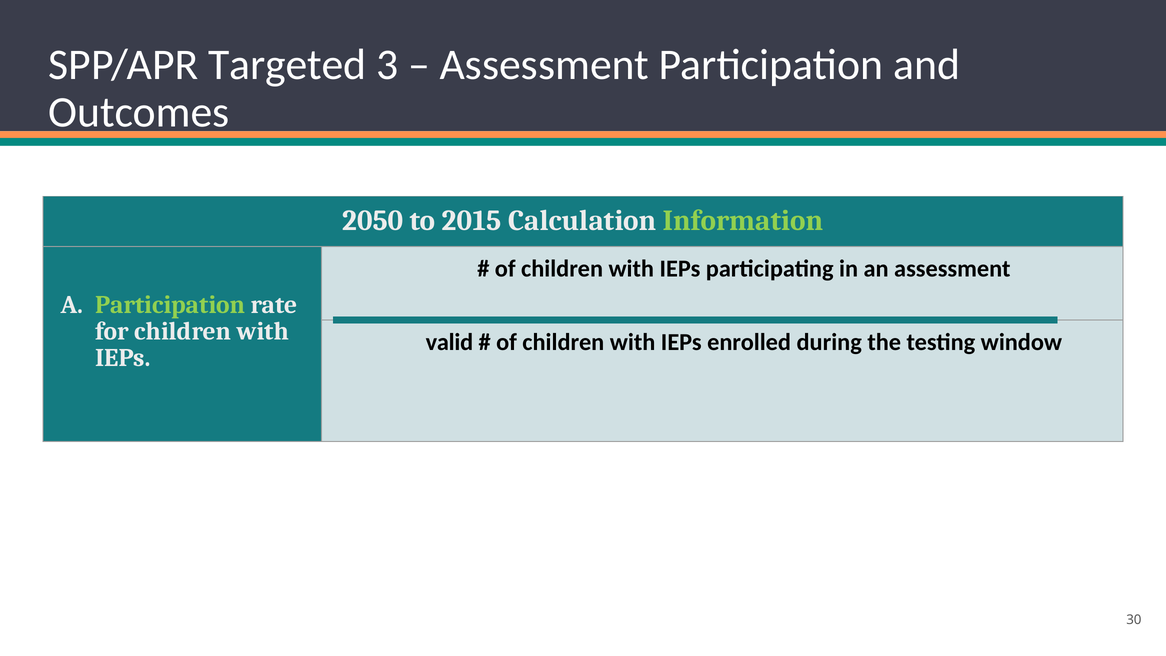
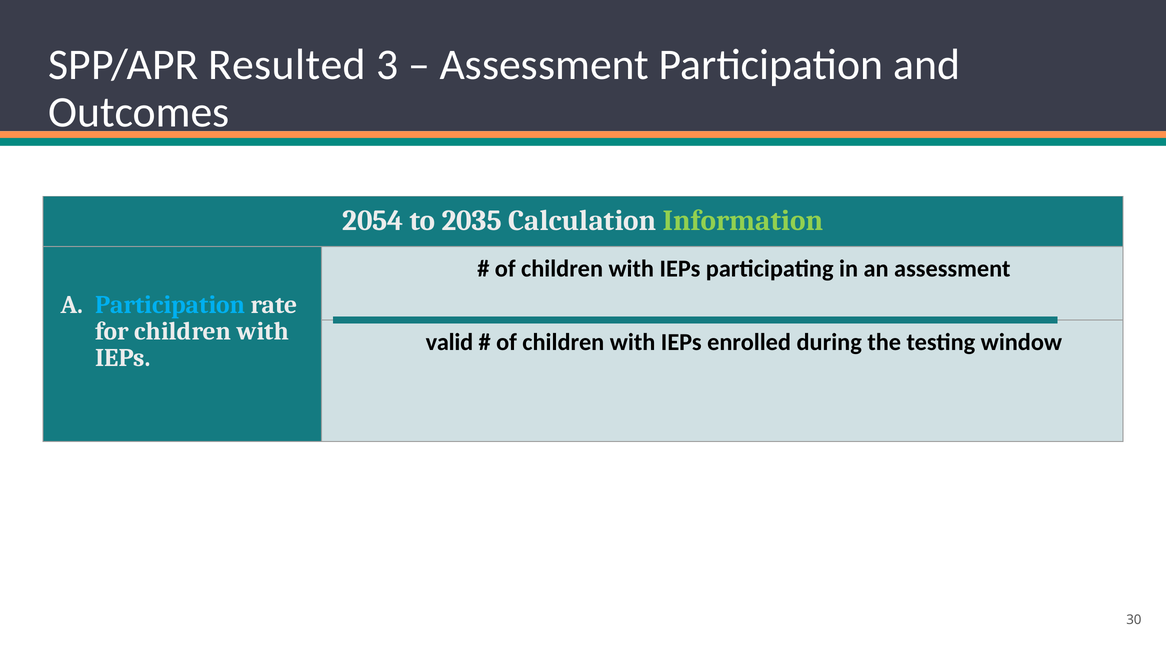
Targeted: Targeted -> Resulted
2050: 2050 -> 2054
2015: 2015 -> 2035
Participation at (170, 305) colour: light green -> light blue
